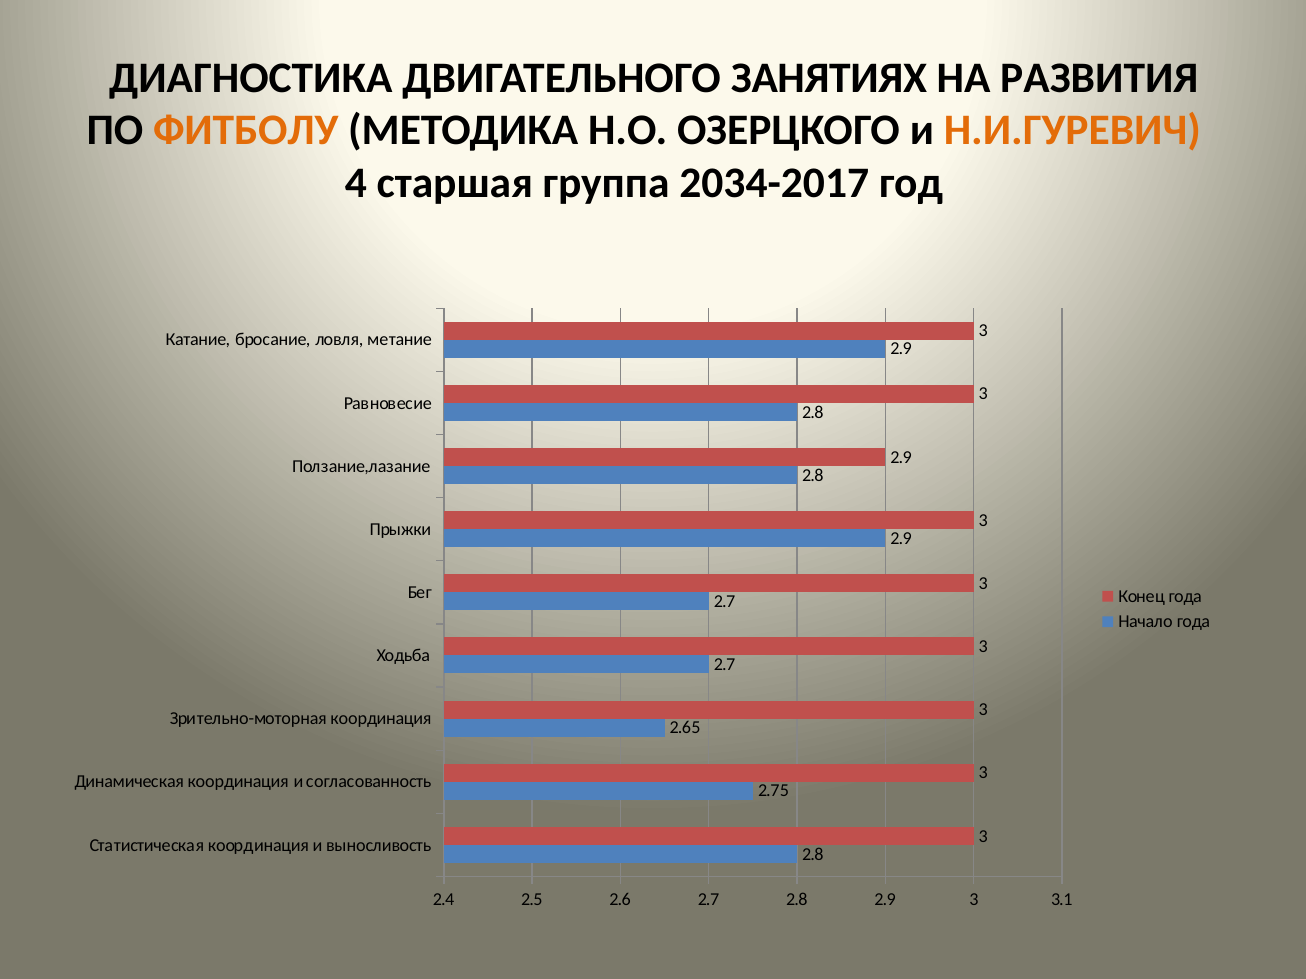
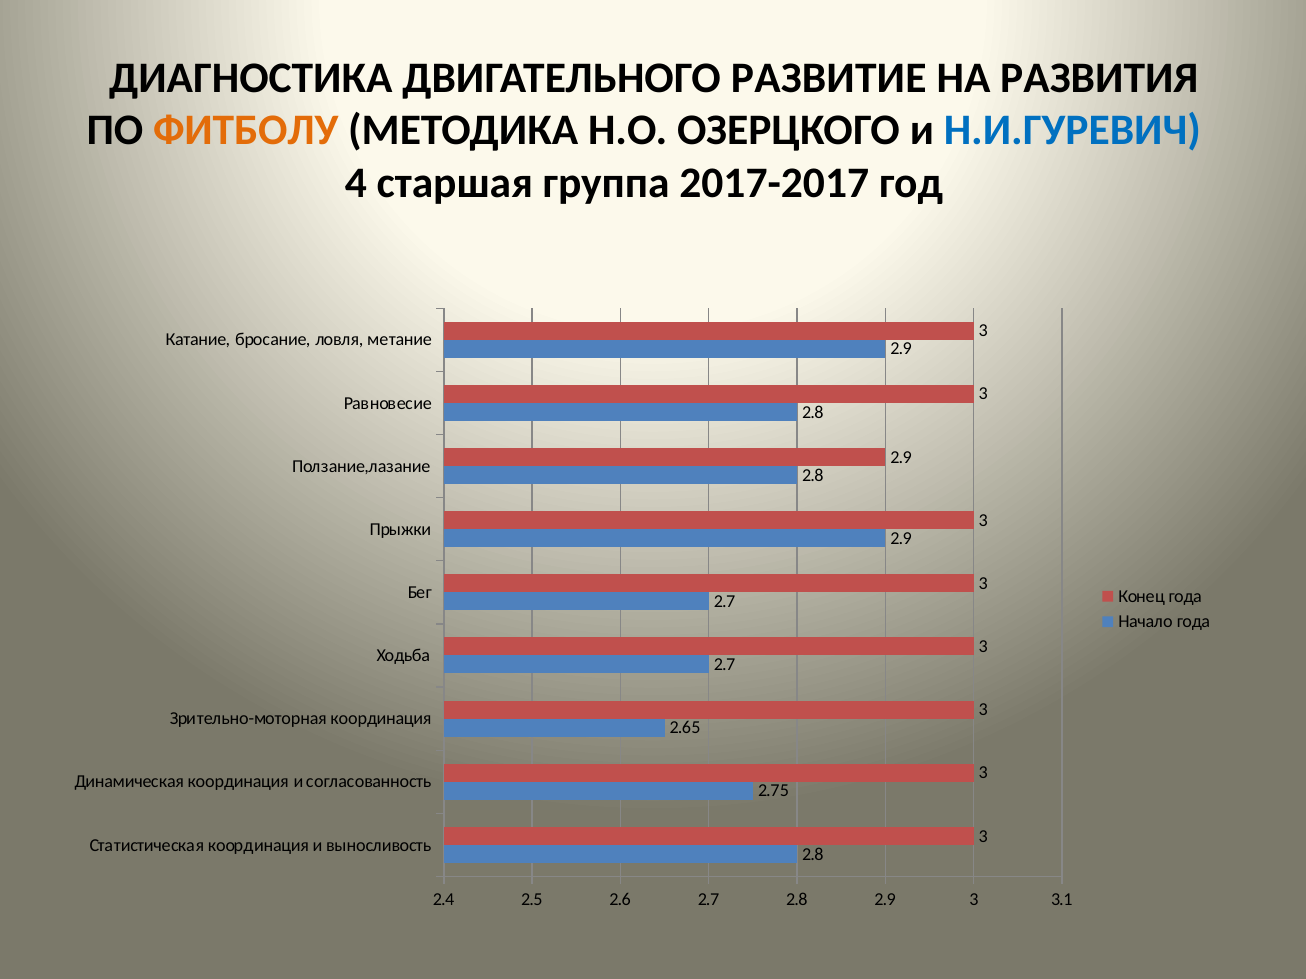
ЗАНЯТИЯХ: ЗАНЯТИЯХ -> РАЗВИТИЕ
Н.И.ГУРЕВИЧ colour: orange -> blue
2034-2017: 2034-2017 -> 2017-2017
